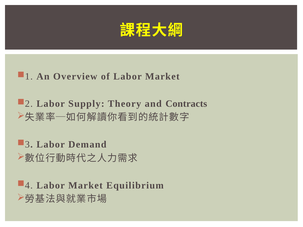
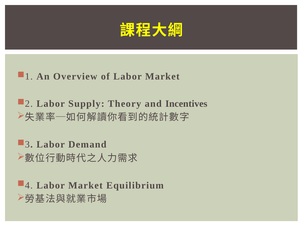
Contracts: Contracts -> Incentives
